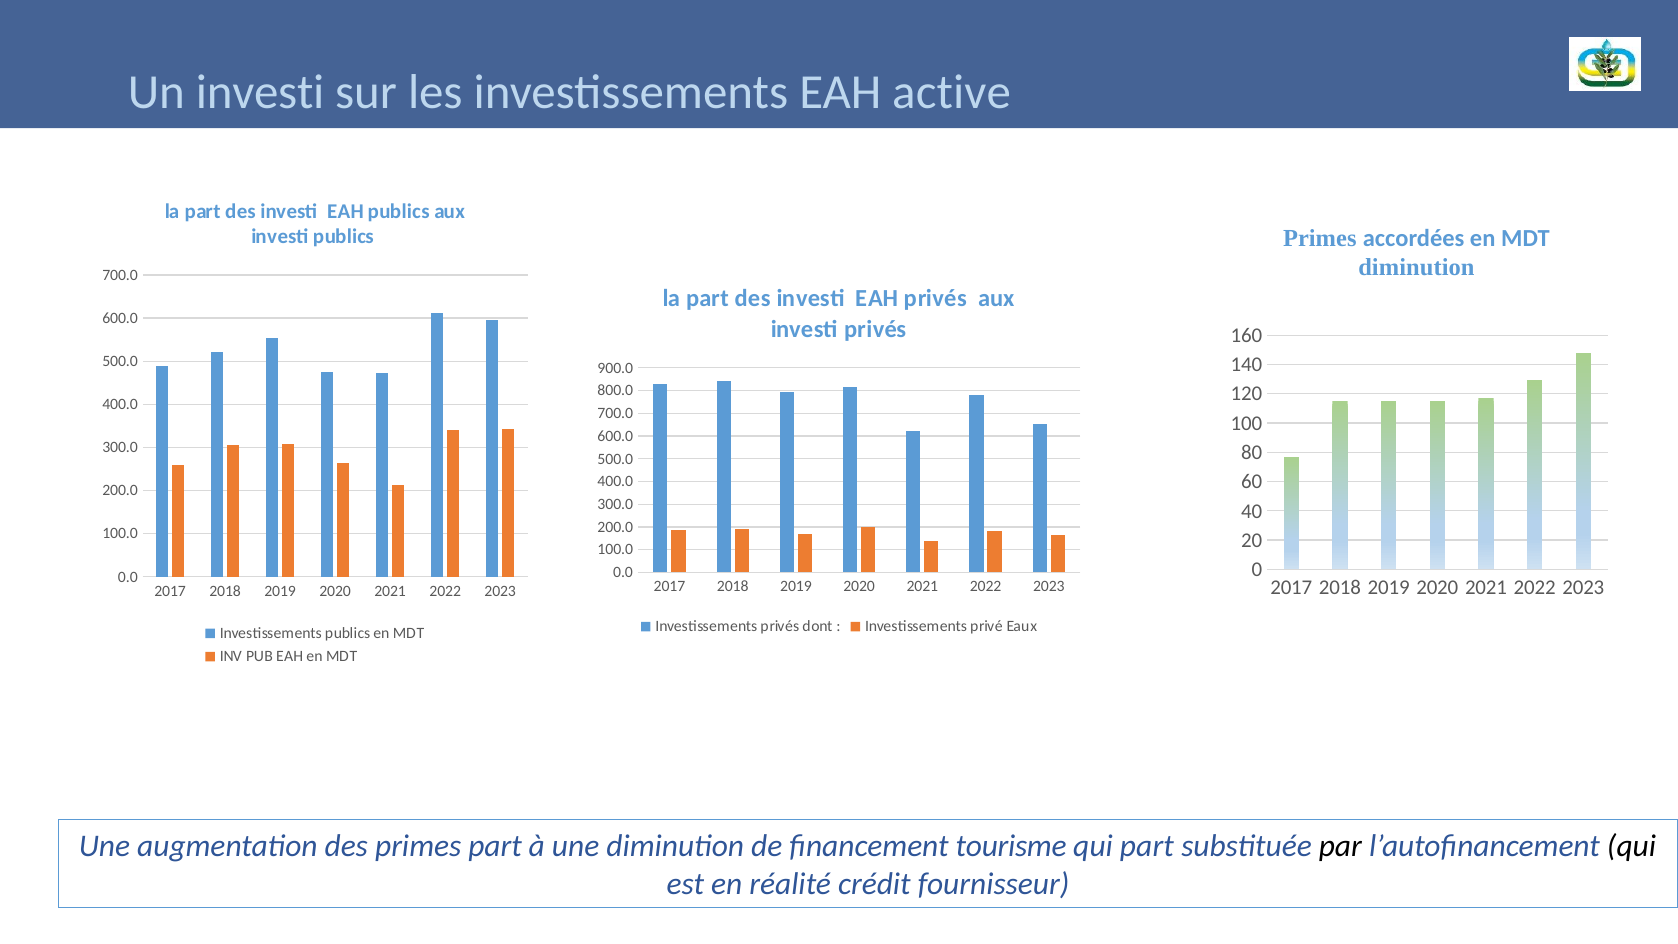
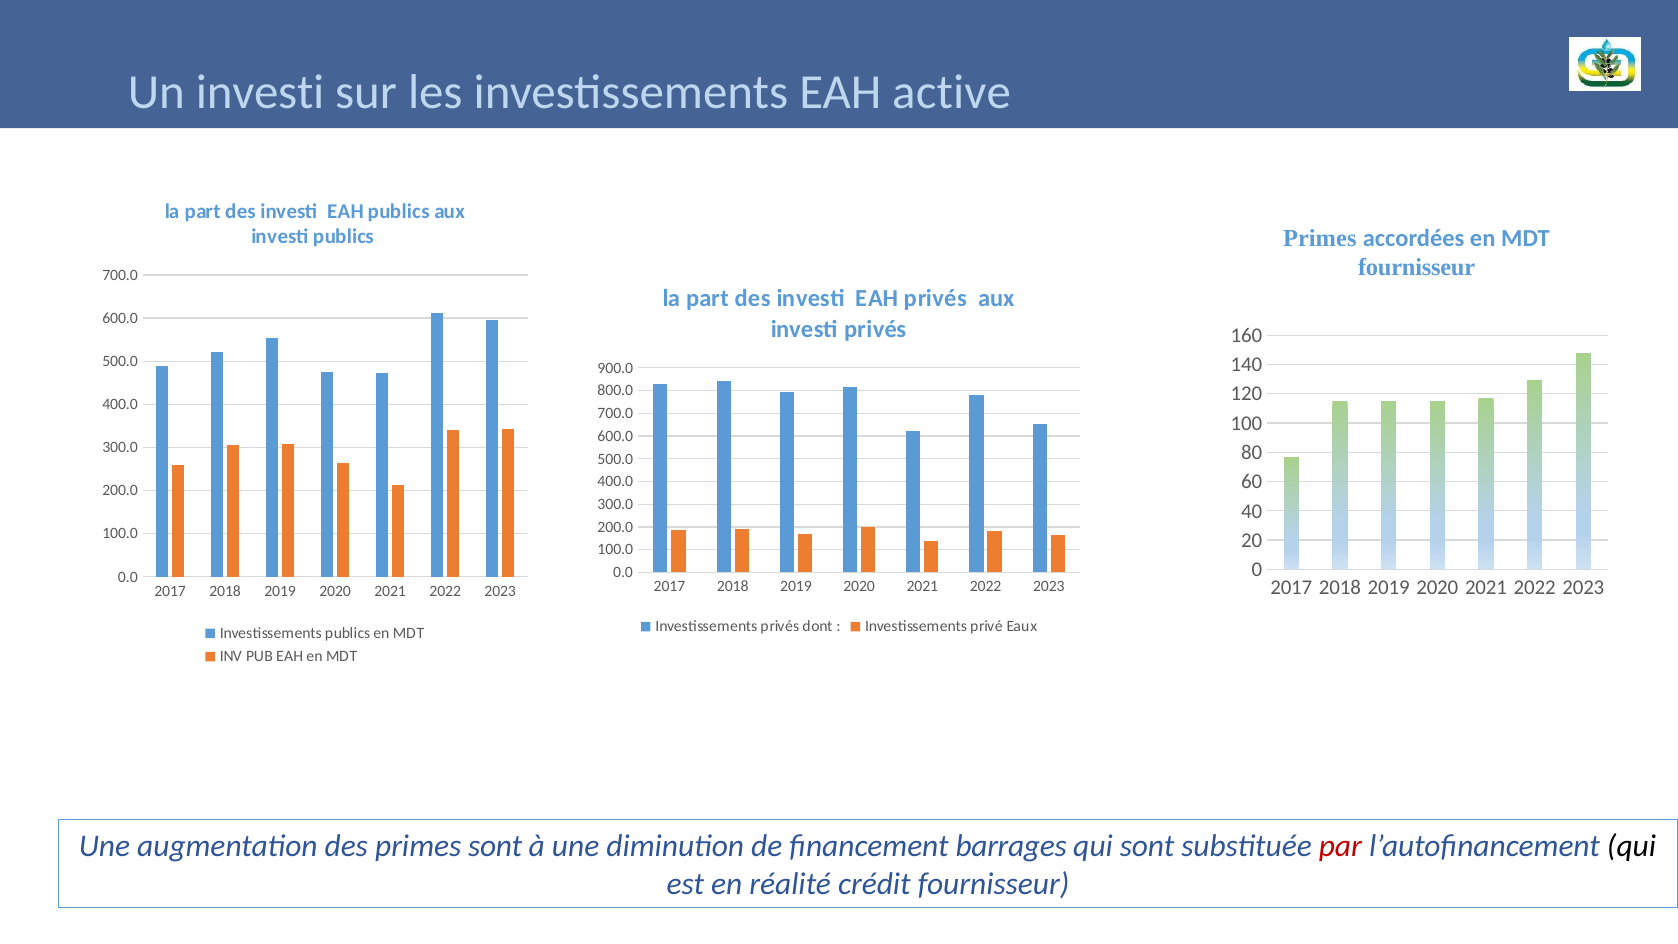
diminution at (1416, 268): diminution -> fournisseur
primes part: part -> sont
tourisme: tourisme -> barrages
qui part: part -> sont
par colour: black -> red
